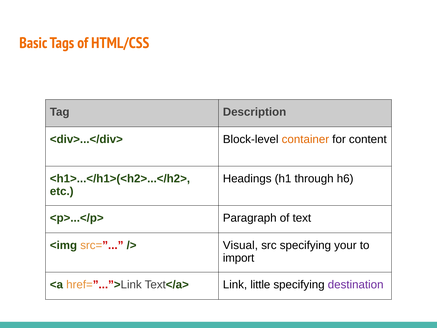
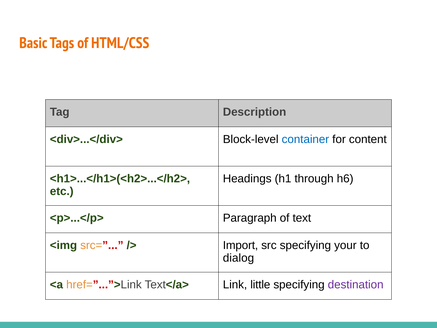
container colour: orange -> blue
Visual: Visual -> Import
import: import -> dialog
